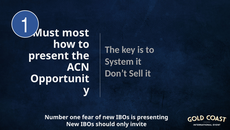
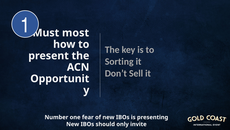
System: System -> Sorting
